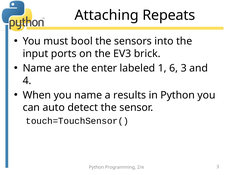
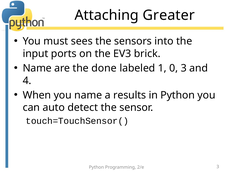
Repeats: Repeats -> Greater
bool: bool -> sees
enter: enter -> done
6: 6 -> 0
